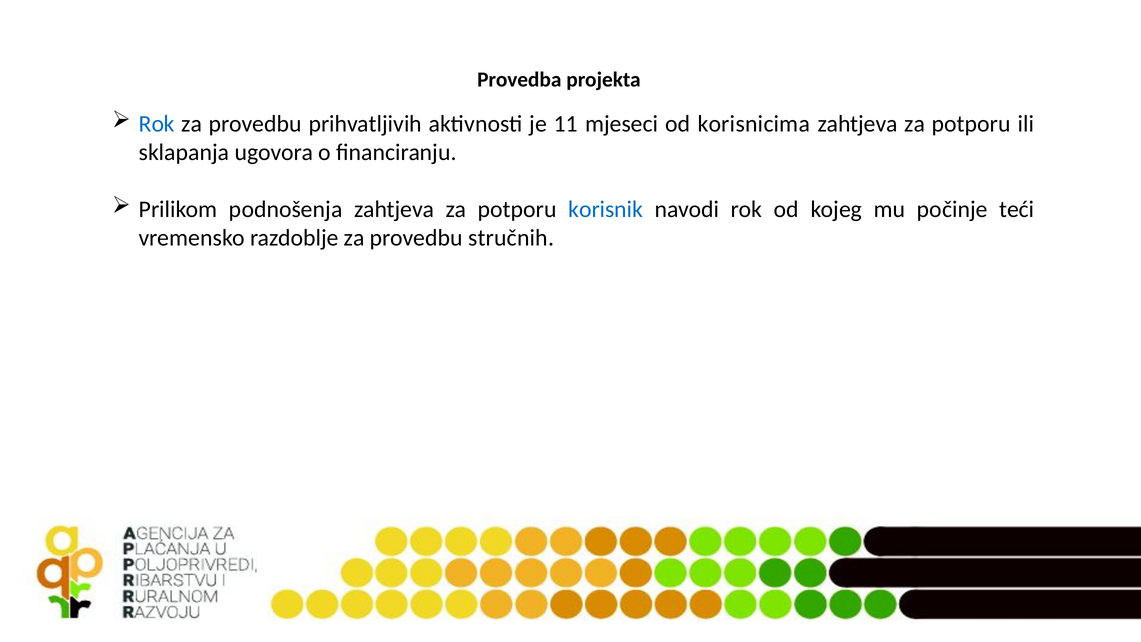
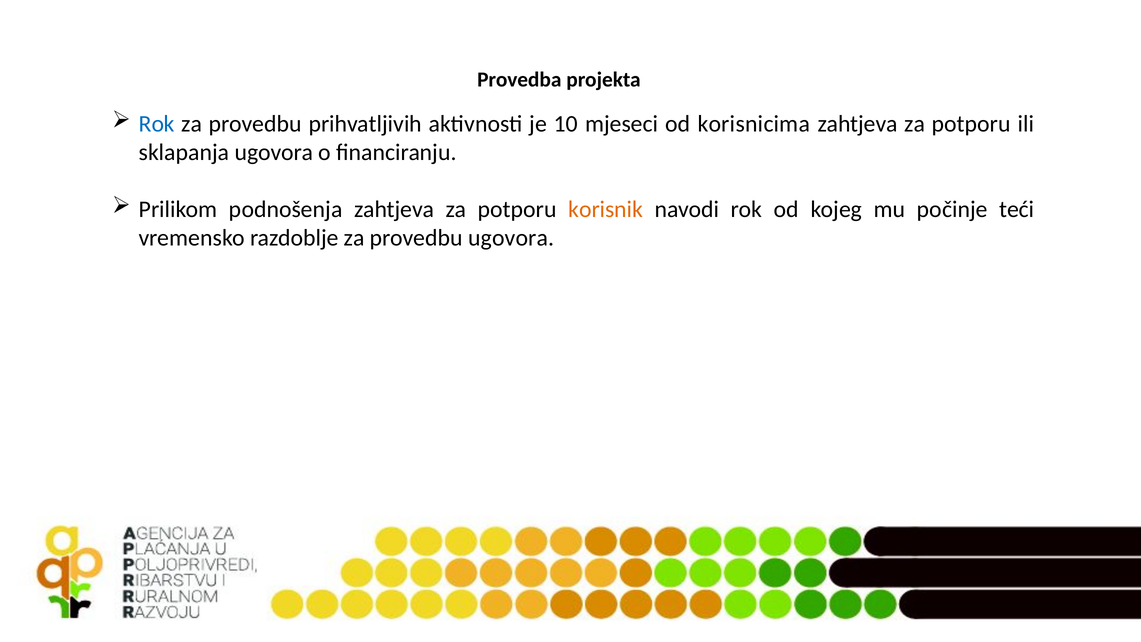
11: 11 -> 10
korisnik colour: blue -> orange
provedbu stručnih: stručnih -> ugovora
